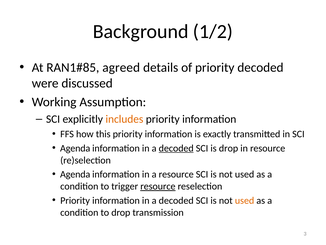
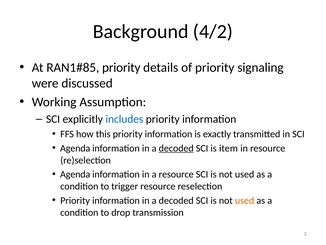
1/2: 1/2 -> 4/2
agreed at (121, 67): agreed -> priority
priority decoded: decoded -> signaling
includes colour: orange -> blue
is drop: drop -> item
resource at (158, 186) underline: present -> none
